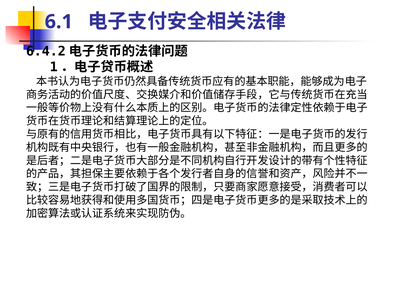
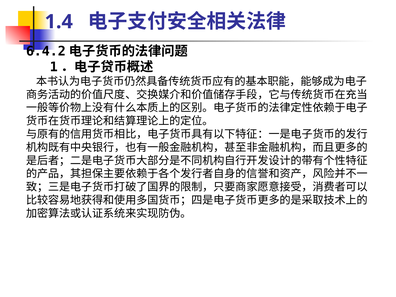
6.1: 6.1 -> 1.4
